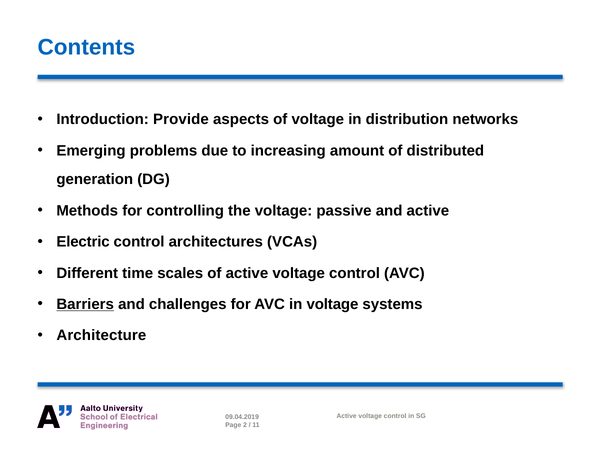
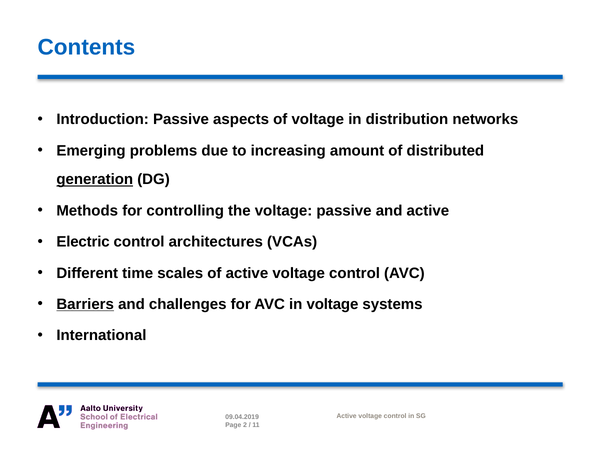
Introduction Provide: Provide -> Passive
generation underline: none -> present
Architecture: Architecture -> International
